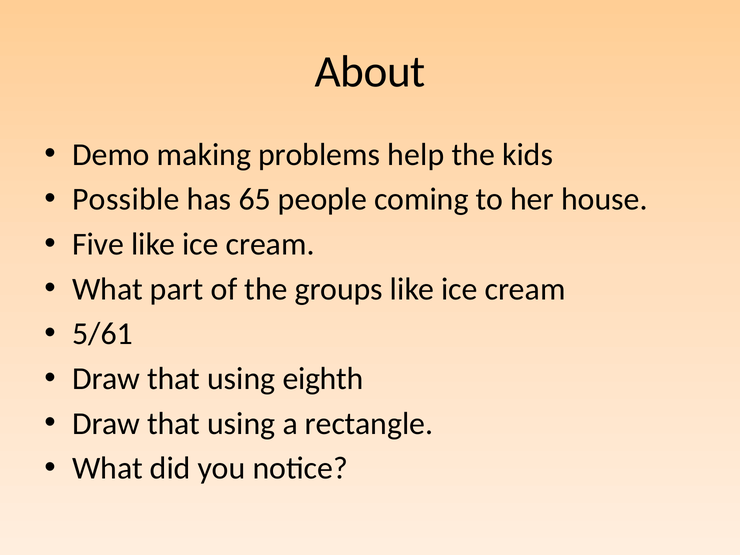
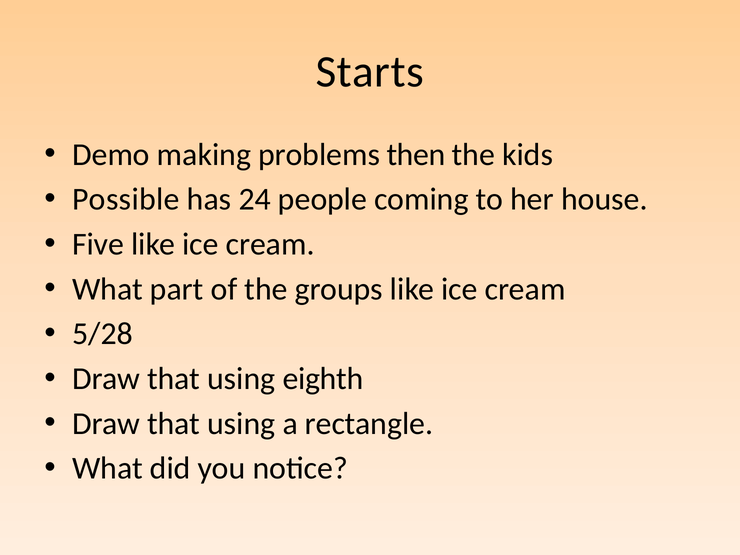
About: About -> Starts
help: help -> then
65: 65 -> 24
5/61: 5/61 -> 5/28
